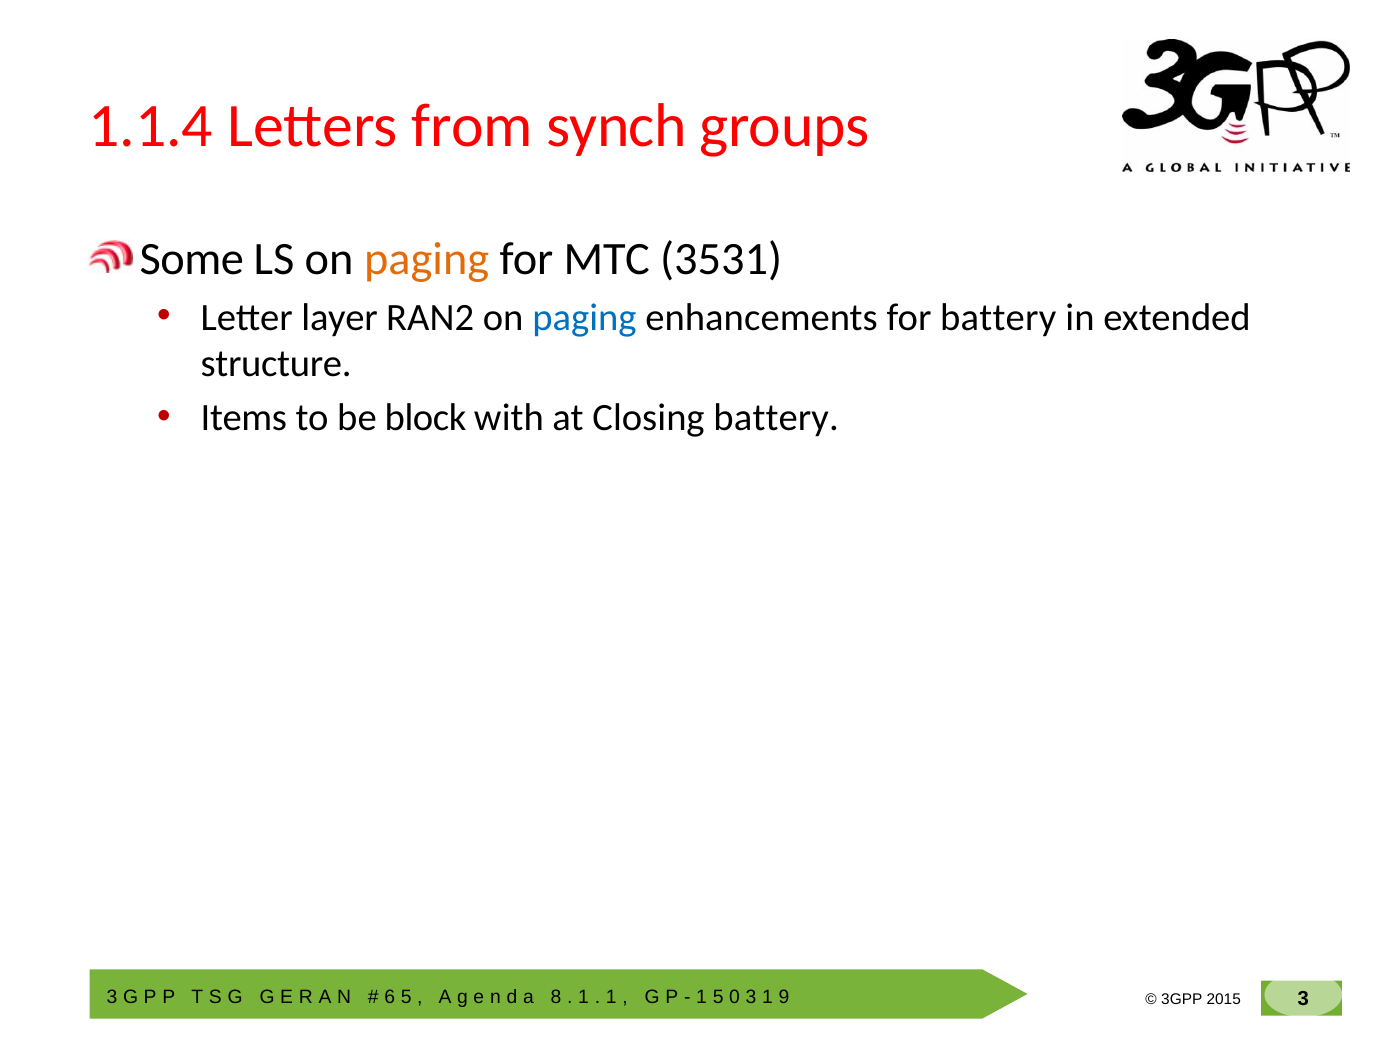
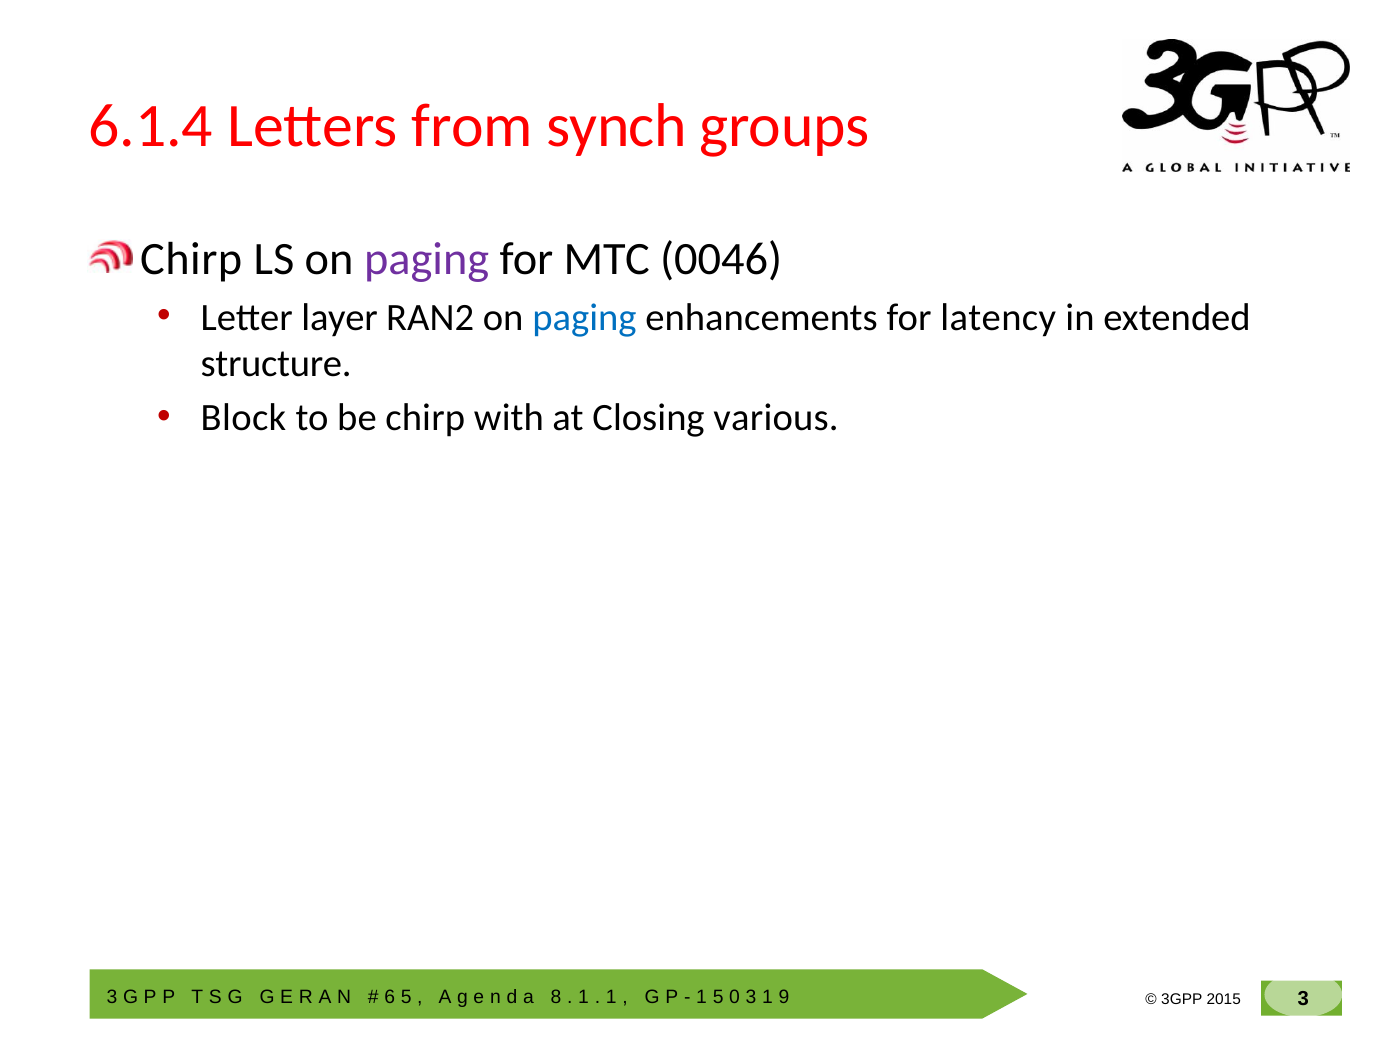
1.1.4: 1.1.4 -> 6.1.4
Some at (192, 259): Some -> Chirp
paging at (427, 259) colour: orange -> purple
3531: 3531 -> 0046
for battery: battery -> latency
Items: Items -> Block
be block: block -> chirp
Closing battery: battery -> various
